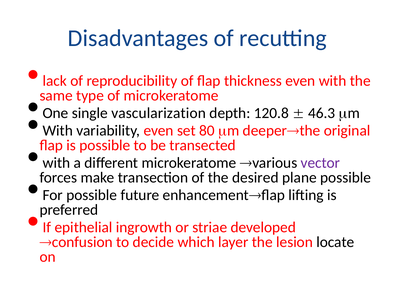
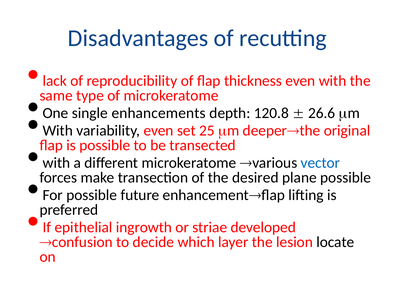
vascularization: vascularization -> enhancements
46.3: 46.3 -> 26.6
80: 80 -> 25
vector colour: purple -> blue
